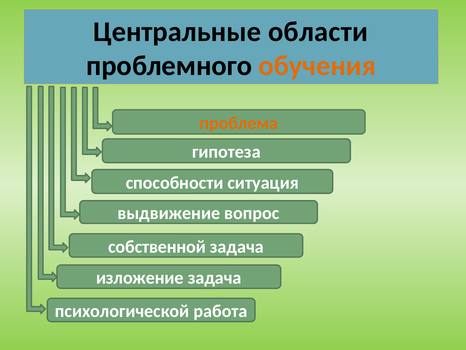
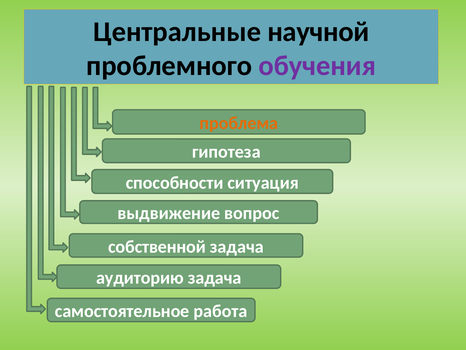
области: области -> научной
обучения colour: orange -> purple
изложение: изложение -> аудиторию
психологической: психологической -> самостоятельное
